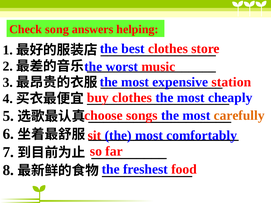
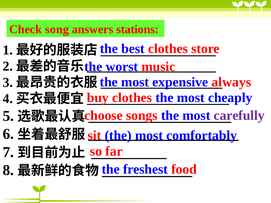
helping: helping -> stations
station: station -> always
carefully colour: orange -> purple
